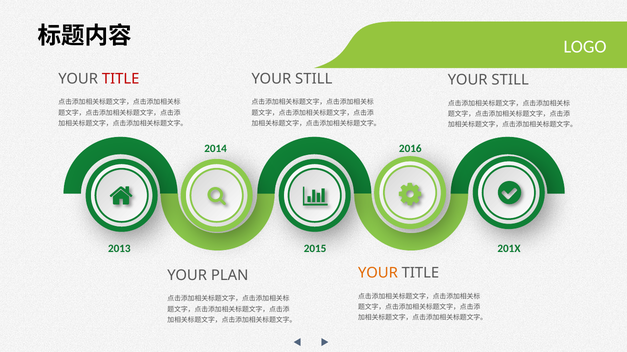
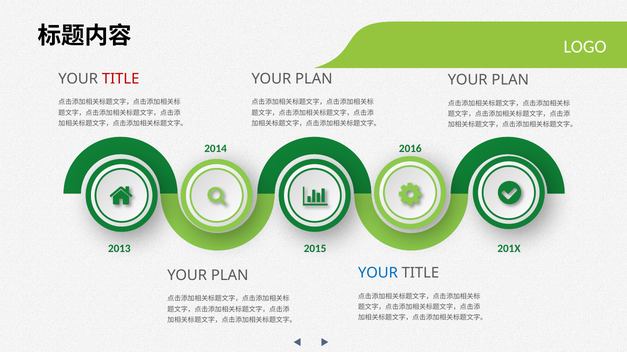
STILL at (314, 79): STILL -> PLAN
STILL at (510, 80): STILL -> PLAN
YOUR at (378, 273) colour: orange -> blue
